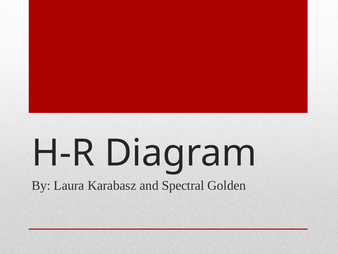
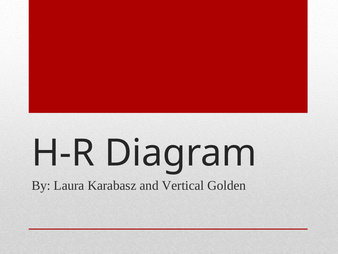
Spectral: Spectral -> Vertical
